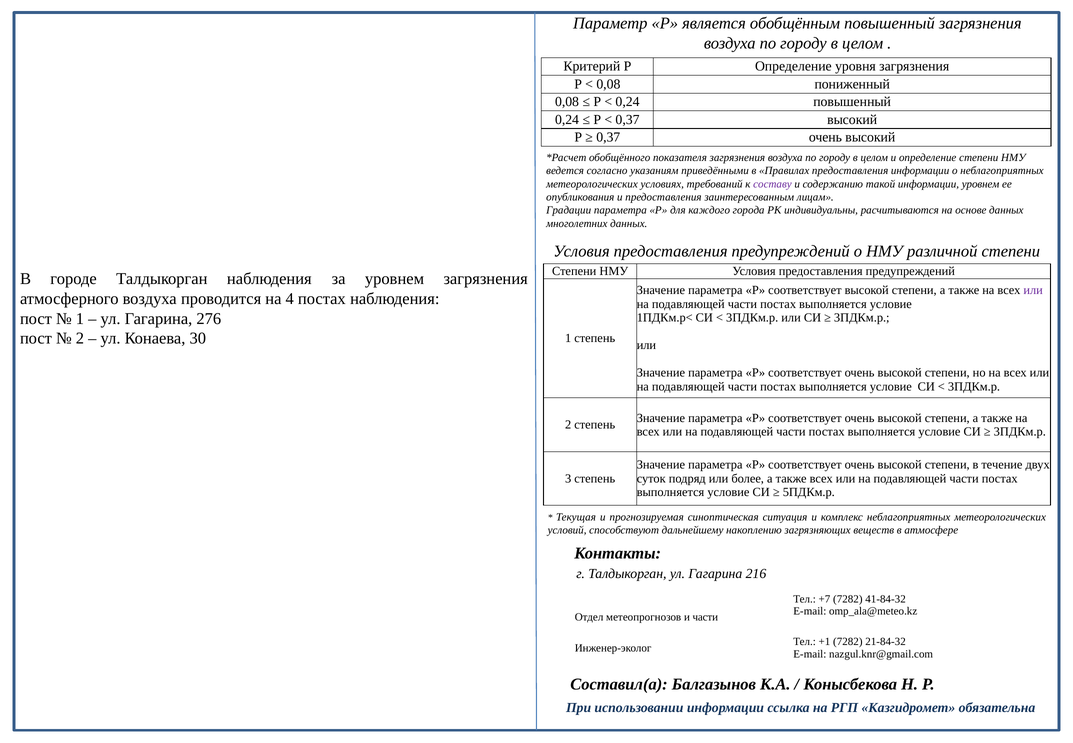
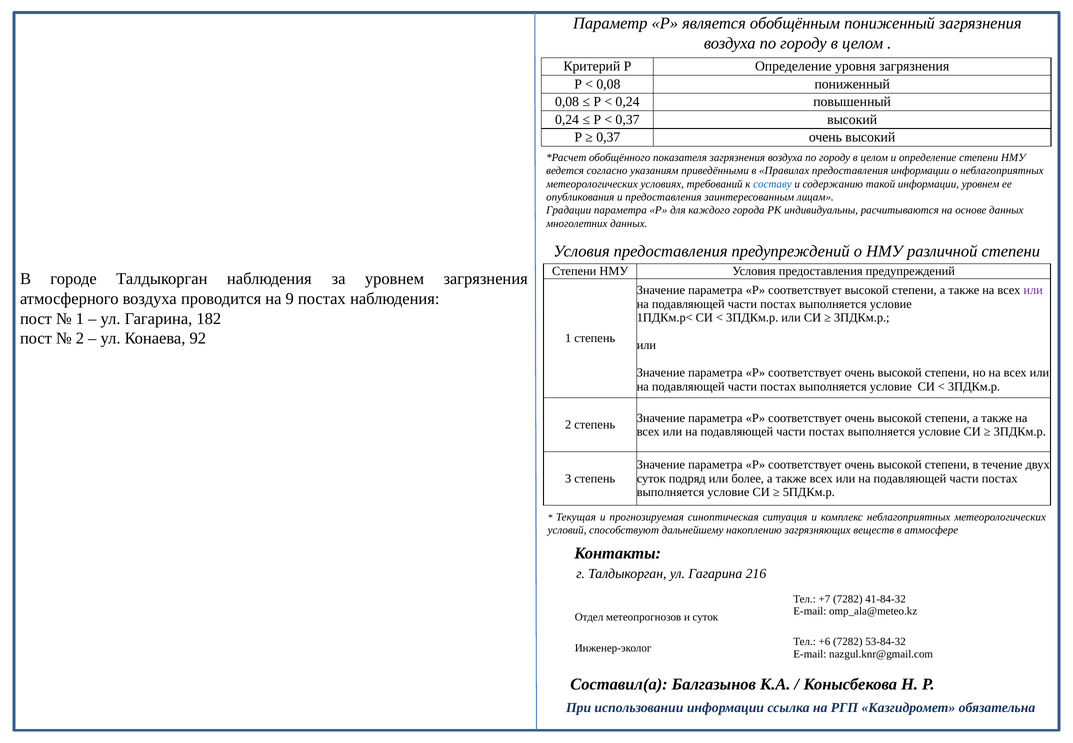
обобщённым повышенный: повышенный -> пониженный
составу colour: purple -> blue
4: 4 -> 9
276: 276 -> 182
30: 30 -> 92
и части: части -> суток
+1: +1 -> +6
21-84-32: 21-84-32 -> 53-84-32
